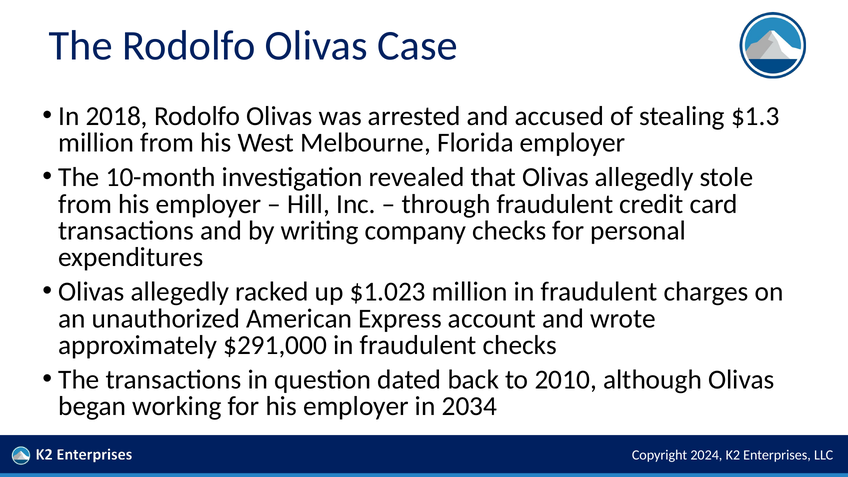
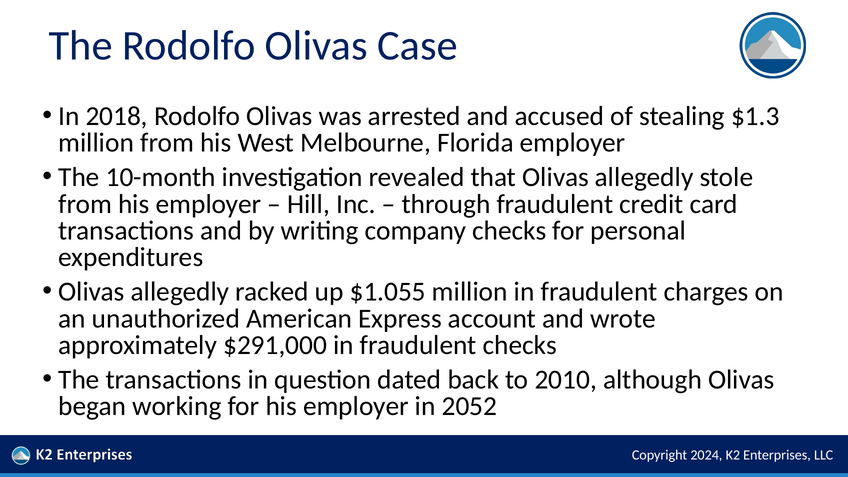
$1.023: $1.023 -> $1.055
2034: 2034 -> 2052
